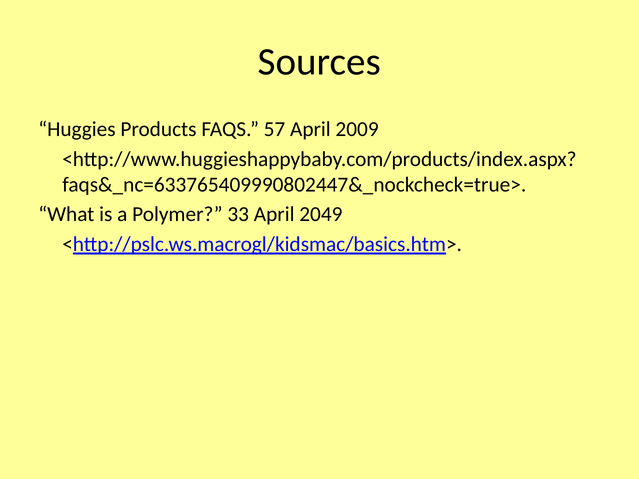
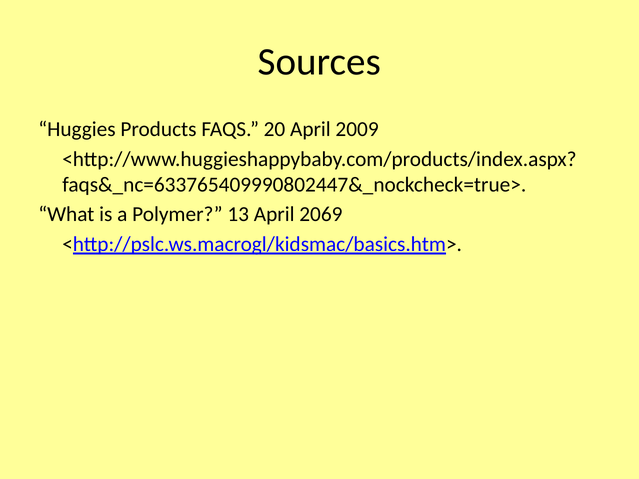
57: 57 -> 20
33: 33 -> 13
2049: 2049 -> 2069
